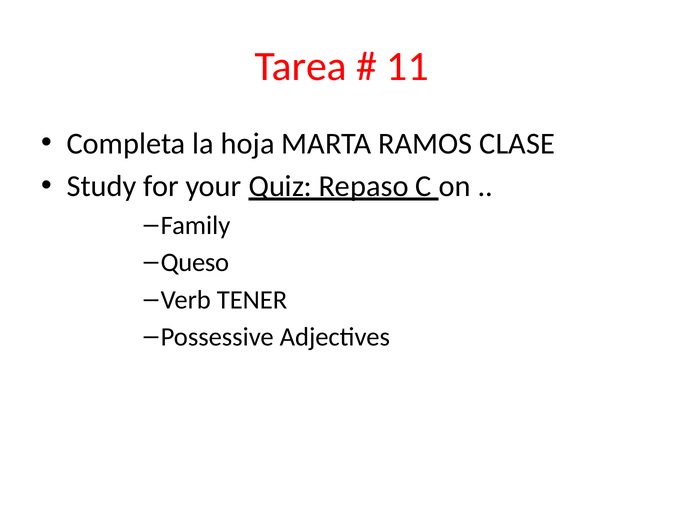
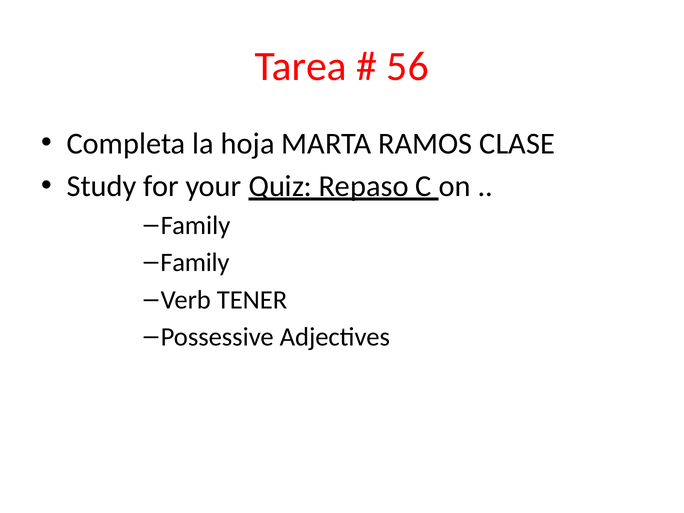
11: 11 -> 56
Queso at (195, 263): Queso -> Family
